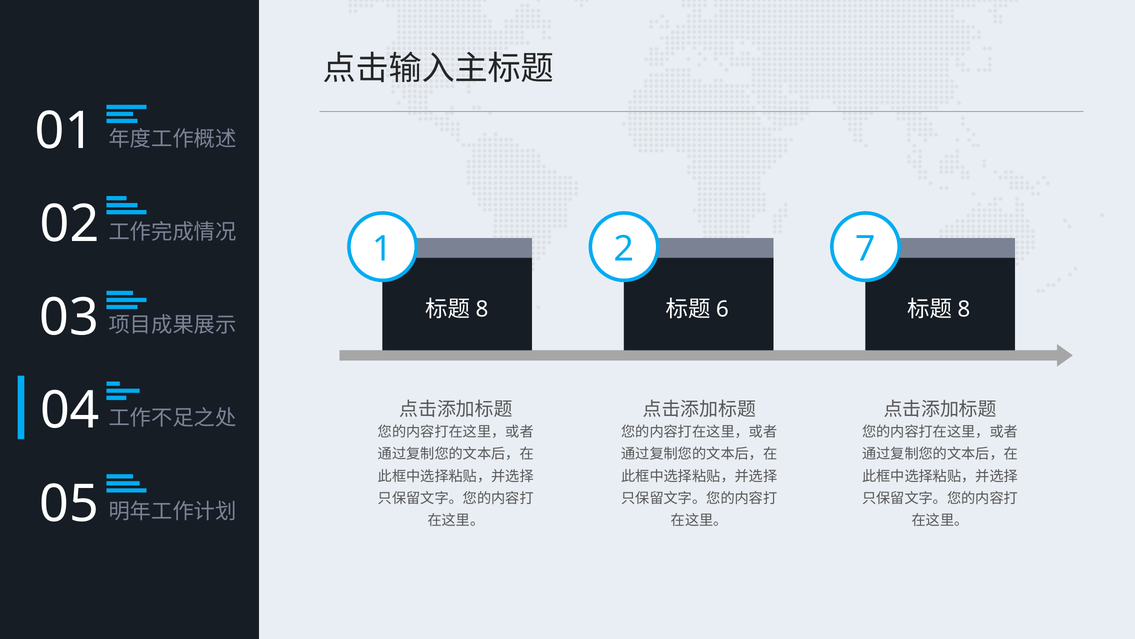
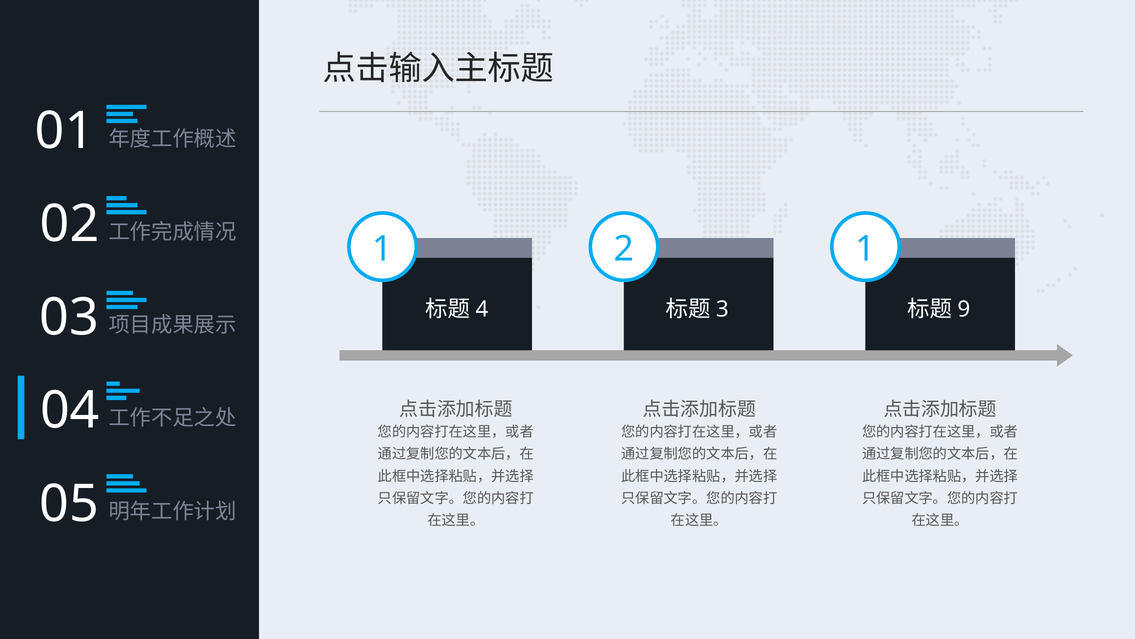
1 7: 7 -> 1
8 at (482, 309): 8 -> 4
6: 6 -> 3
8 at (964, 309): 8 -> 9
